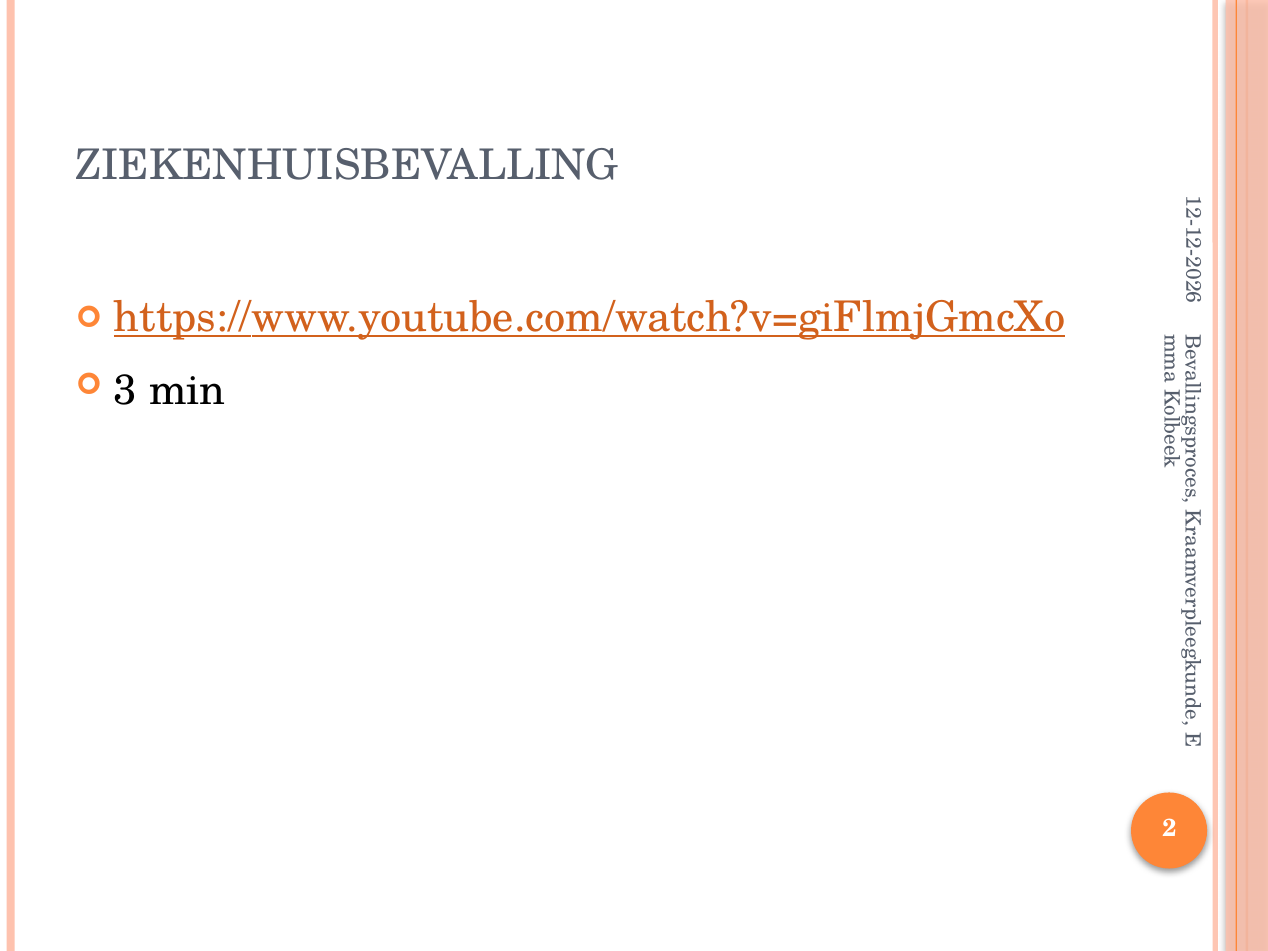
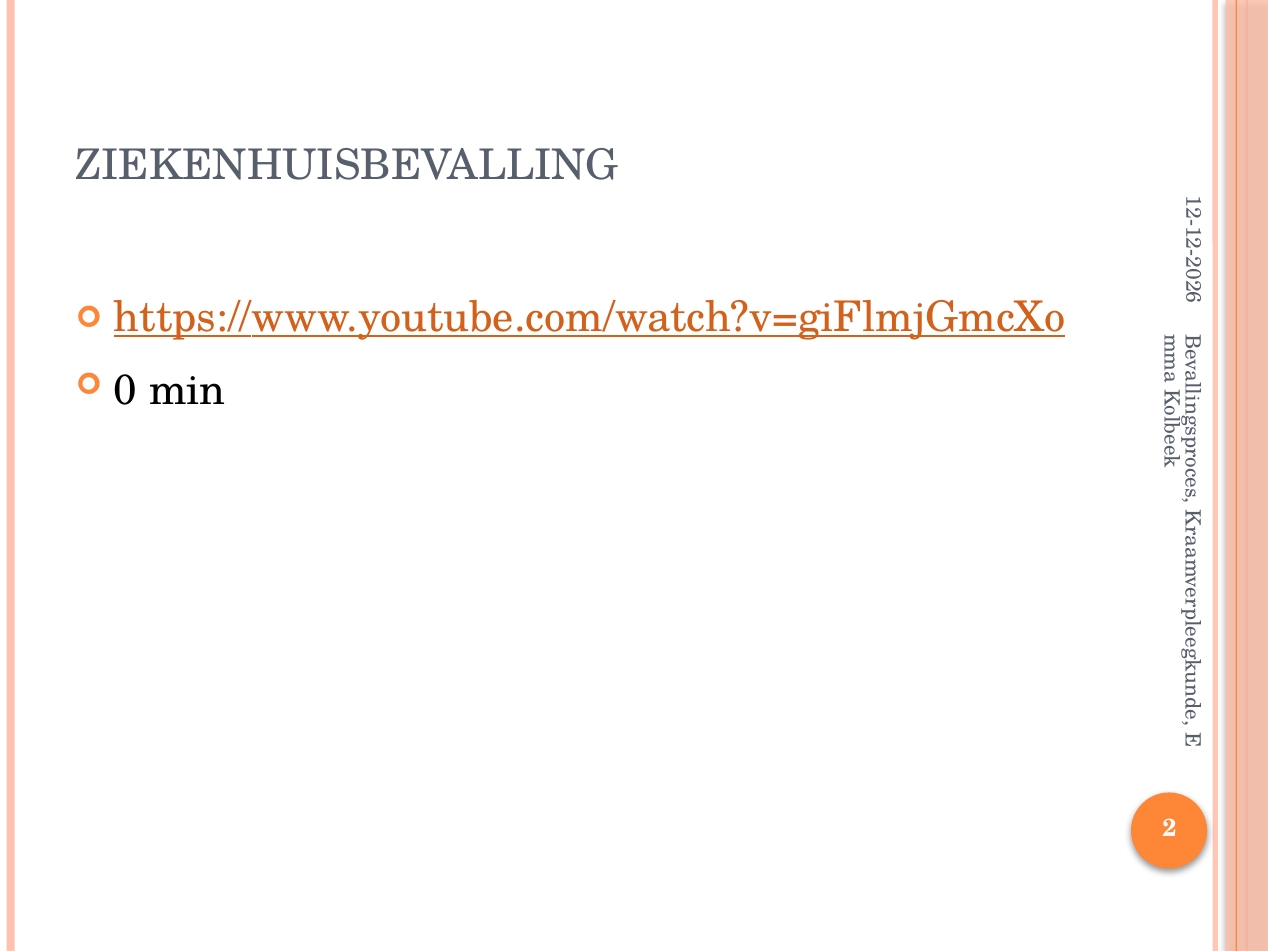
3 at (126, 390): 3 -> 0
